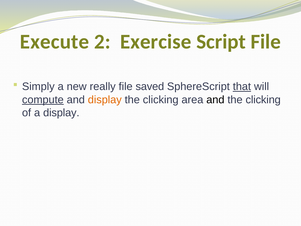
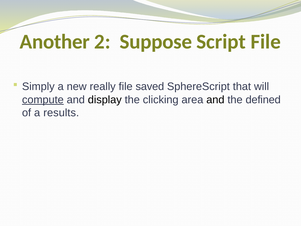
Execute: Execute -> Another
Exercise: Exercise -> Suppose
that underline: present -> none
display at (105, 100) colour: orange -> black
clicking at (263, 100): clicking -> defined
a display: display -> results
